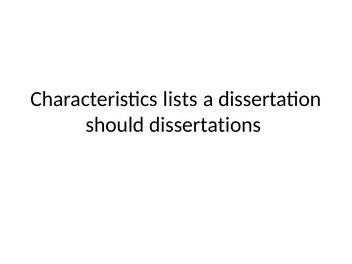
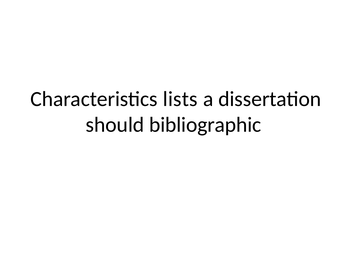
dissertations: dissertations -> bibliographic
